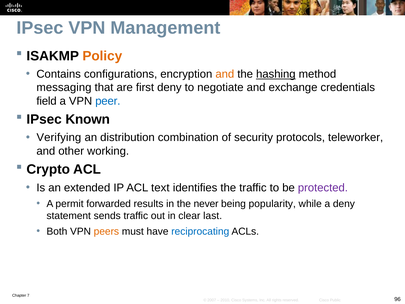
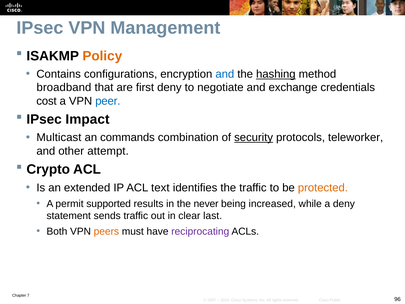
and at (225, 74) colour: orange -> blue
messaging: messaging -> broadband
field: field -> cost
Known: Known -> Impact
Verifying: Verifying -> Multicast
distribution: distribution -> commands
security underline: none -> present
working: working -> attempt
protected colour: purple -> orange
forwarded: forwarded -> supported
popularity: popularity -> increased
reciprocating colour: blue -> purple
